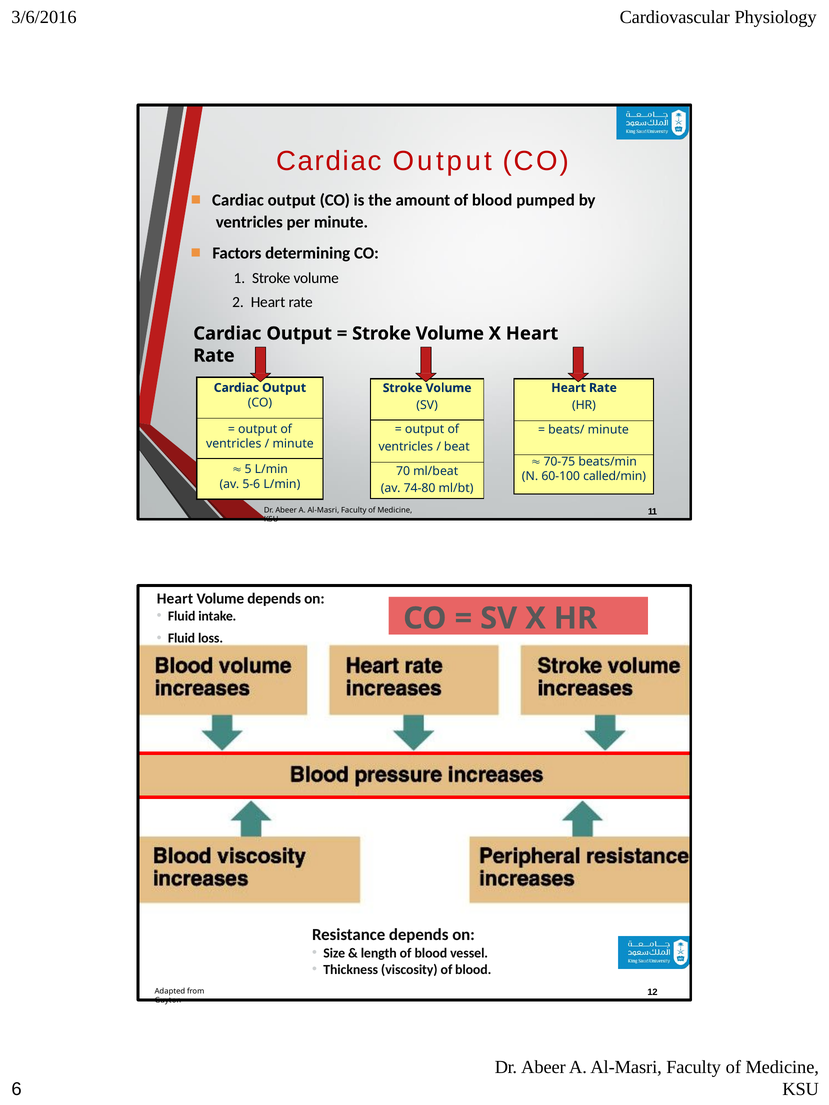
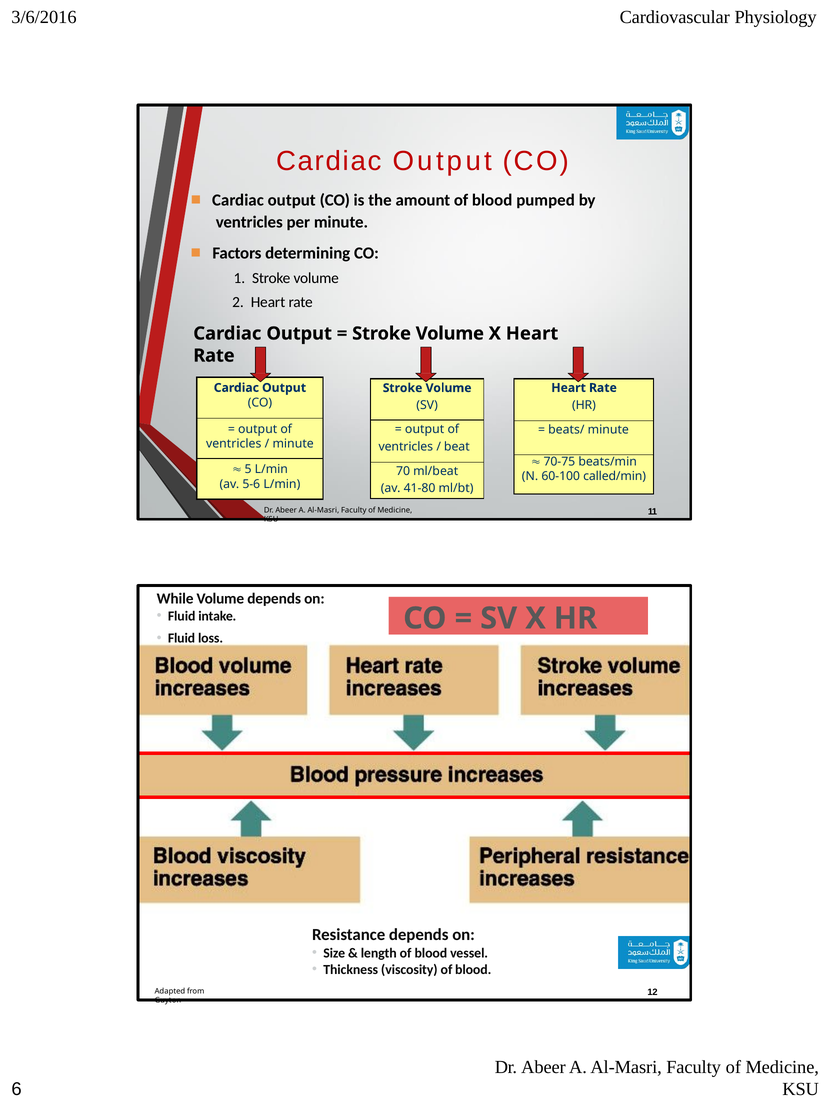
74-80: 74-80 -> 41-80
Heart at (175, 599): Heart -> While
